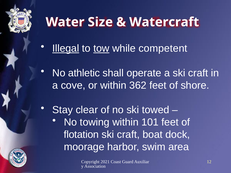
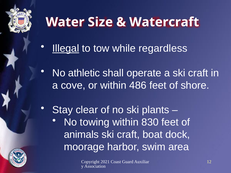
tow underline: present -> none
competent: competent -> regardless
362: 362 -> 486
towed: towed -> plants
101: 101 -> 830
flotation: flotation -> animals
